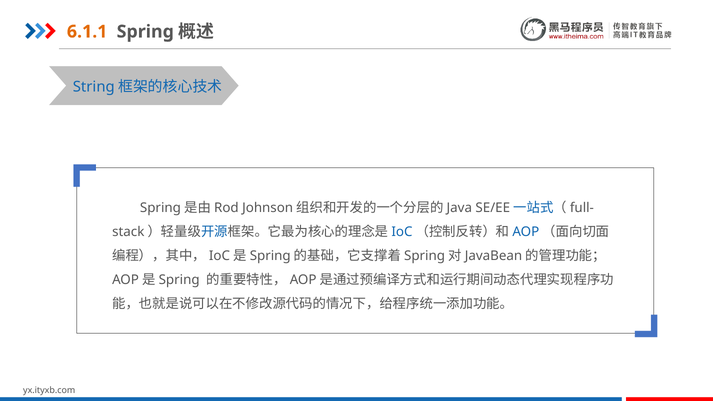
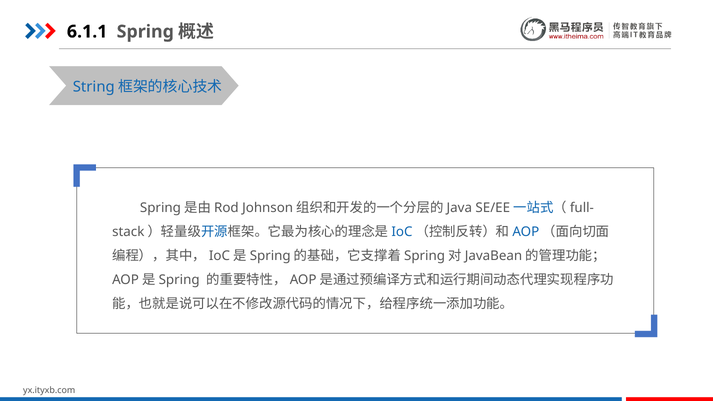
6.1.1 colour: orange -> black
